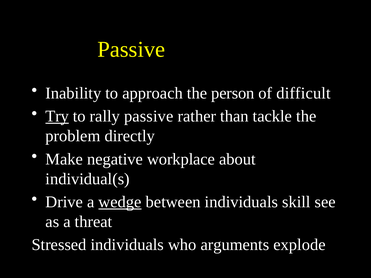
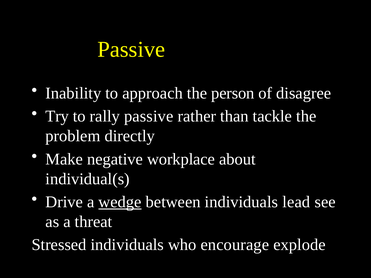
difficult: difficult -> disagree
Try underline: present -> none
skill: skill -> lead
arguments: arguments -> encourage
